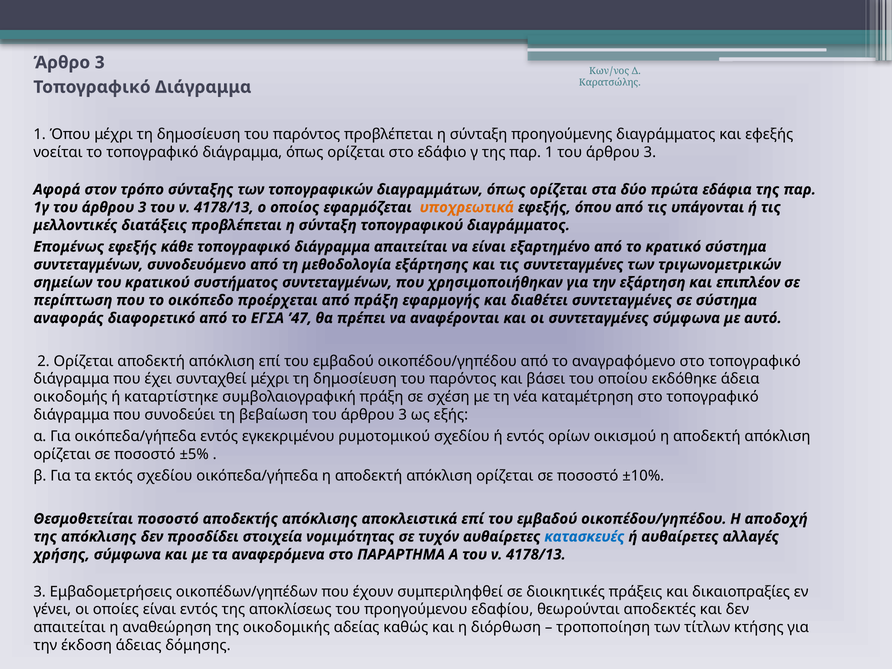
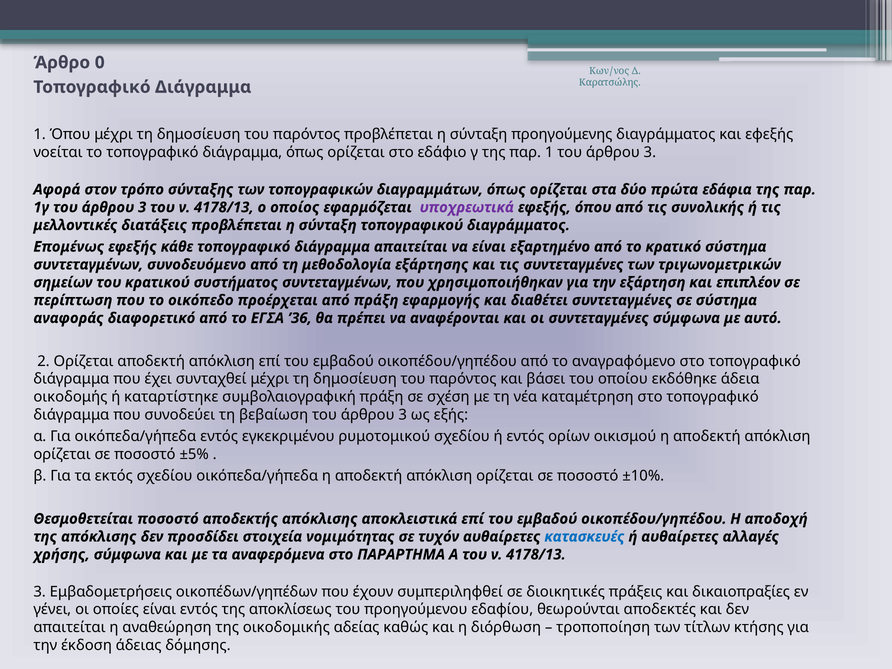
Άρθρο 3: 3 -> 0
υποχρεωτικά colour: orange -> purple
υπάγονται: υπάγονται -> συνολικής
’47: ’47 -> ’36
